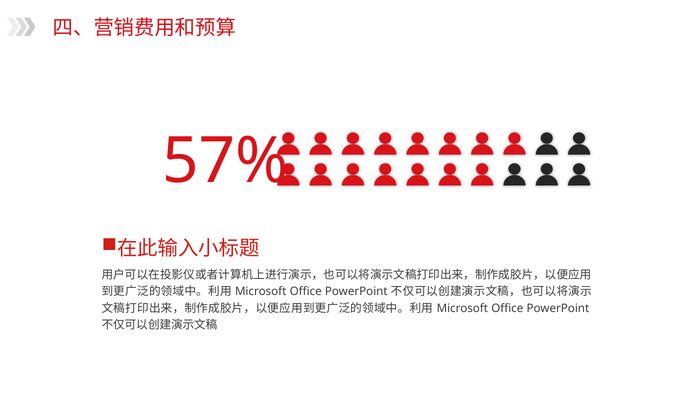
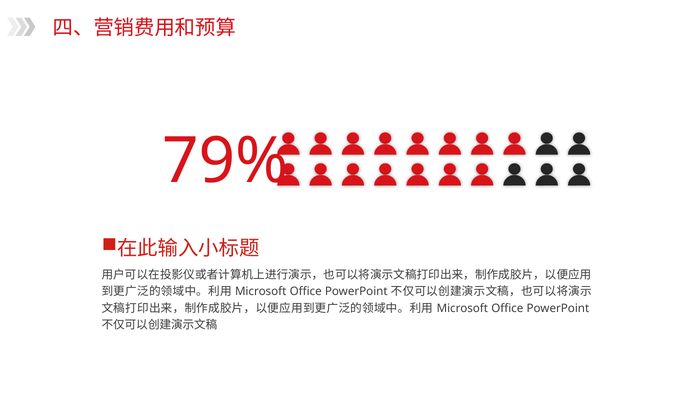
57%: 57% -> 79%
